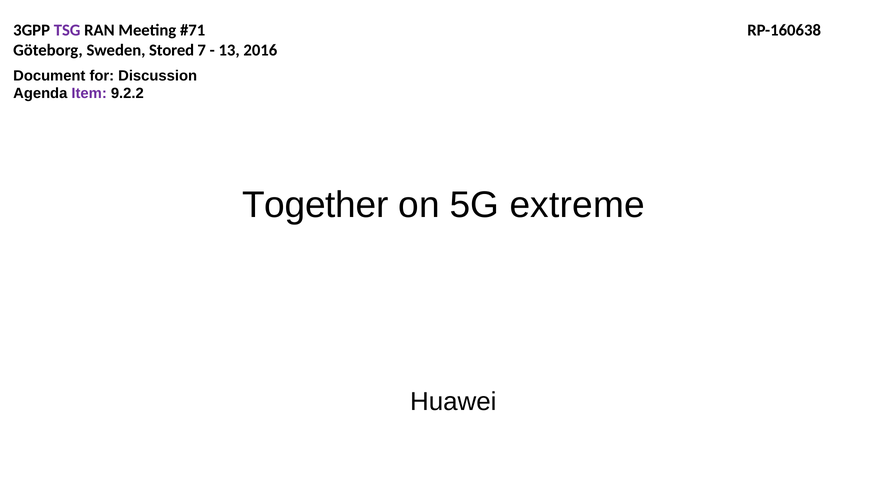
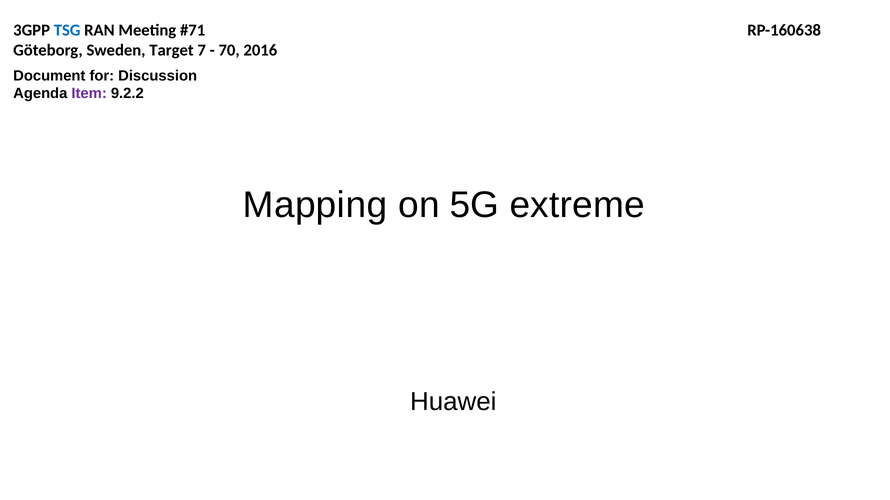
TSG colour: purple -> blue
Stored: Stored -> Target
13: 13 -> 70
Together: Together -> Mapping
